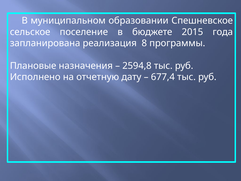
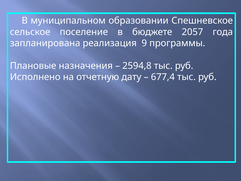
2015: 2015 -> 2057
8: 8 -> 9
